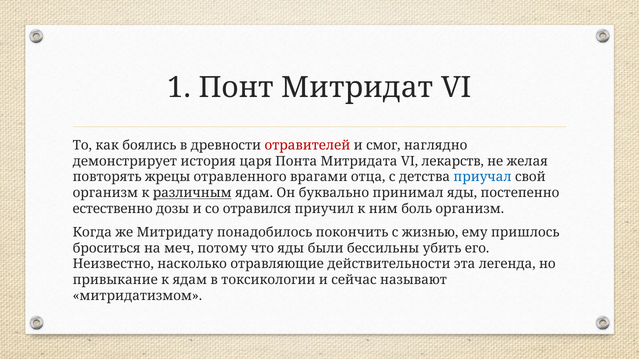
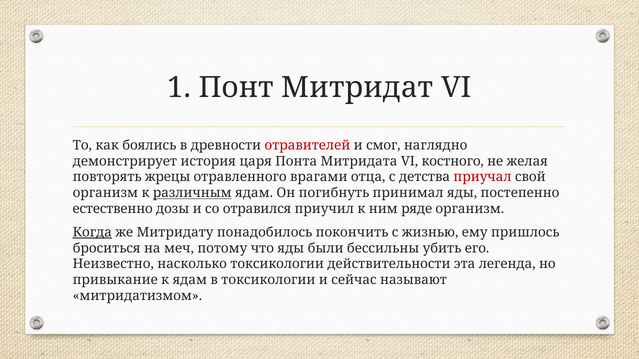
лекарств: лекарств -> костного
приучал colour: blue -> red
буквально: буквально -> погибнуть
боль: боль -> ряде
Когда underline: none -> present
насколько отравляющие: отравляющие -> токсикологии
